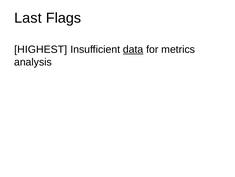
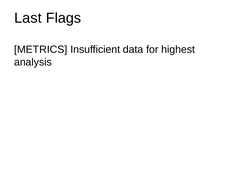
HIGHEST: HIGHEST -> METRICS
data underline: present -> none
metrics: metrics -> highest
